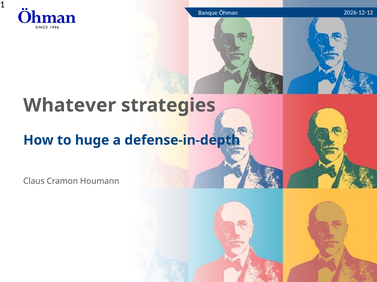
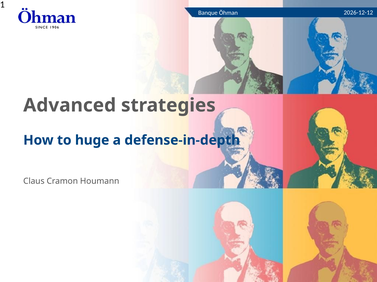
Whatever: Whatever -> Advanced
